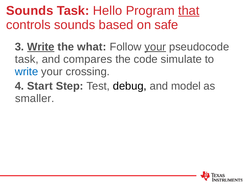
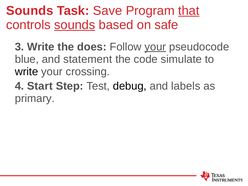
Hello: Hello -> Save
sounds at (75, 25) underline: none -> present
Write at (41, 47) underline: present -> none
what: what -> does
task at (27, 59): task -> blue
compares: compares -> statement
write at (27, 72) colour: blue -> black
model: model -> labels
smaller: smaller -> primary
